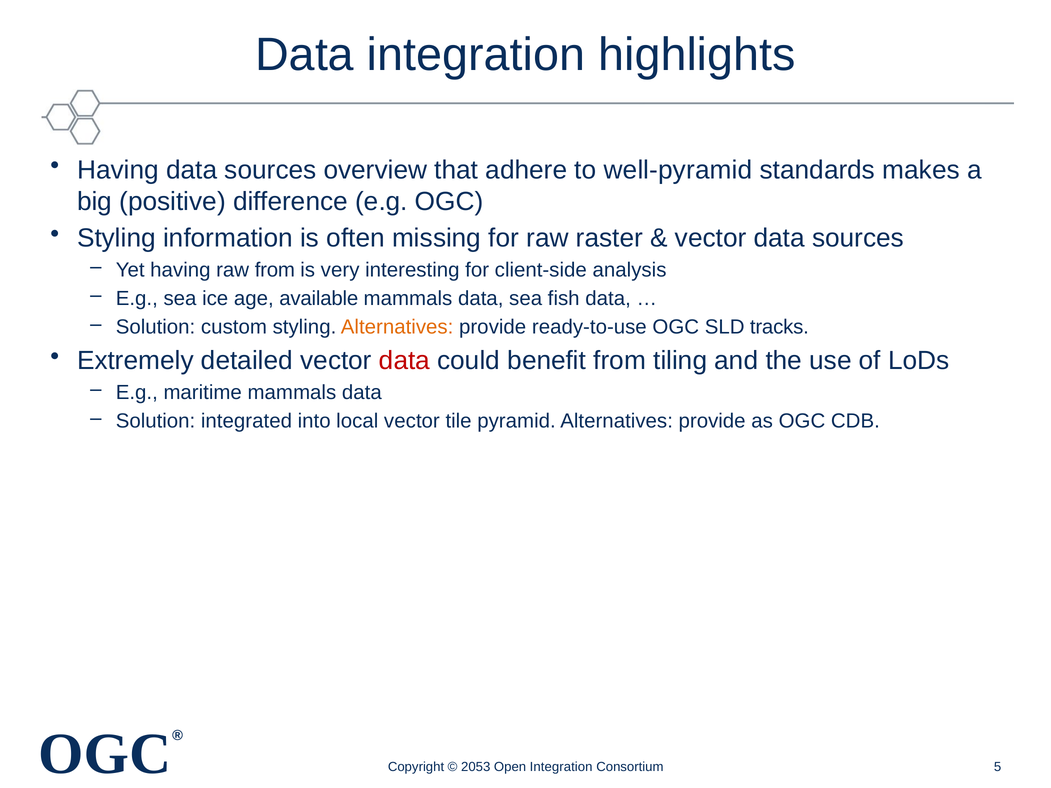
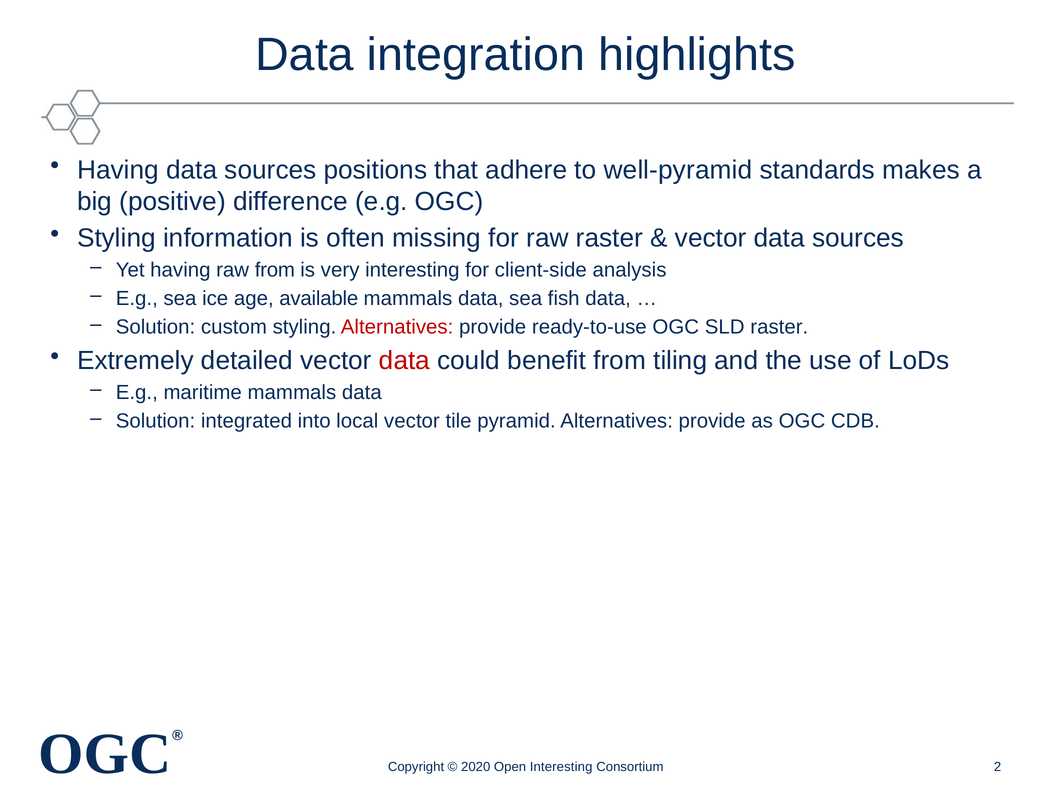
overview: overview -> positions
Alternatives at (397, 327) colour: orange -> red
SLD tracks: tracks -> raster
2053: 2053 -> 2020
Open Integration: Integration -> Interesting
5: 5 -> 2
